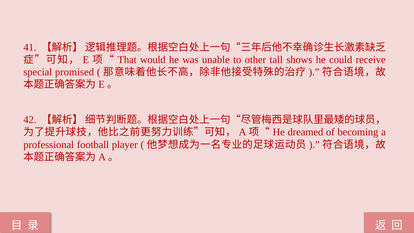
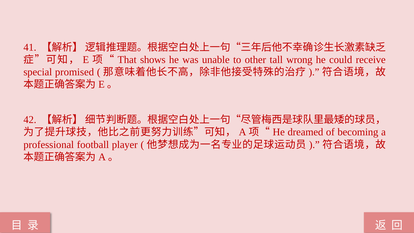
would: would -> shows
shows: shows -> wrong
